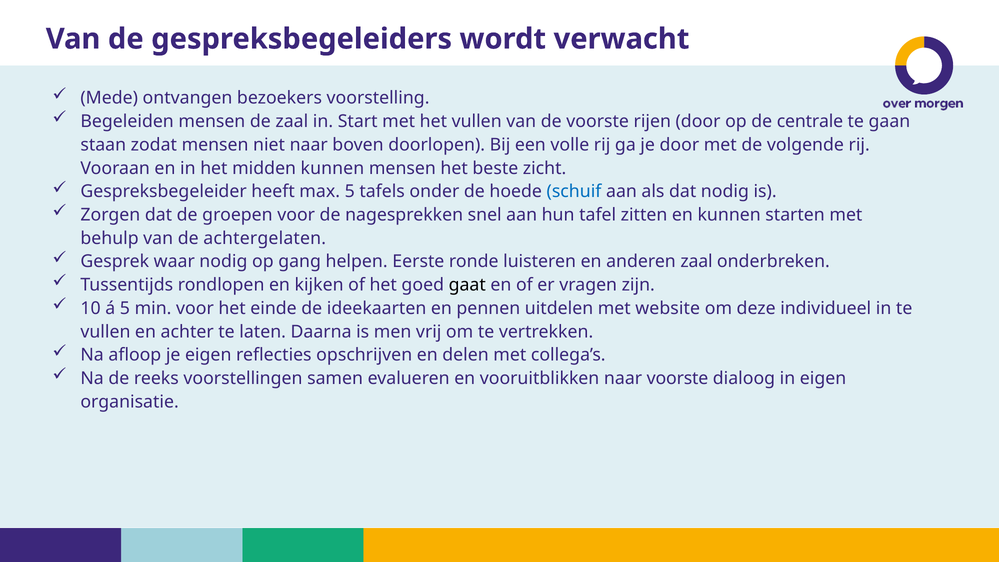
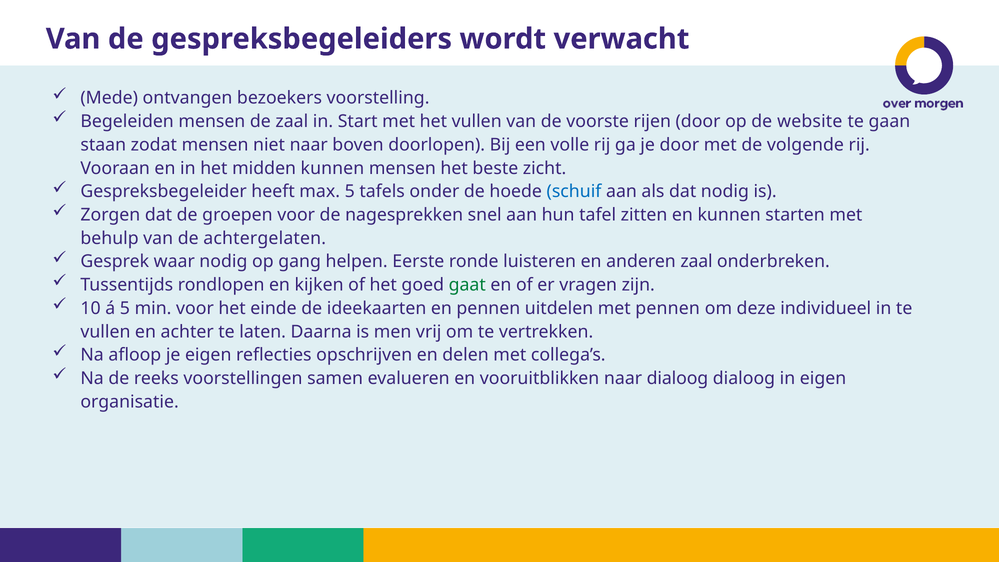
centrale: centrale -> website
gaat colour: black -> green
met website: website -> pennen
naar voorste: voorste -> dialoog
